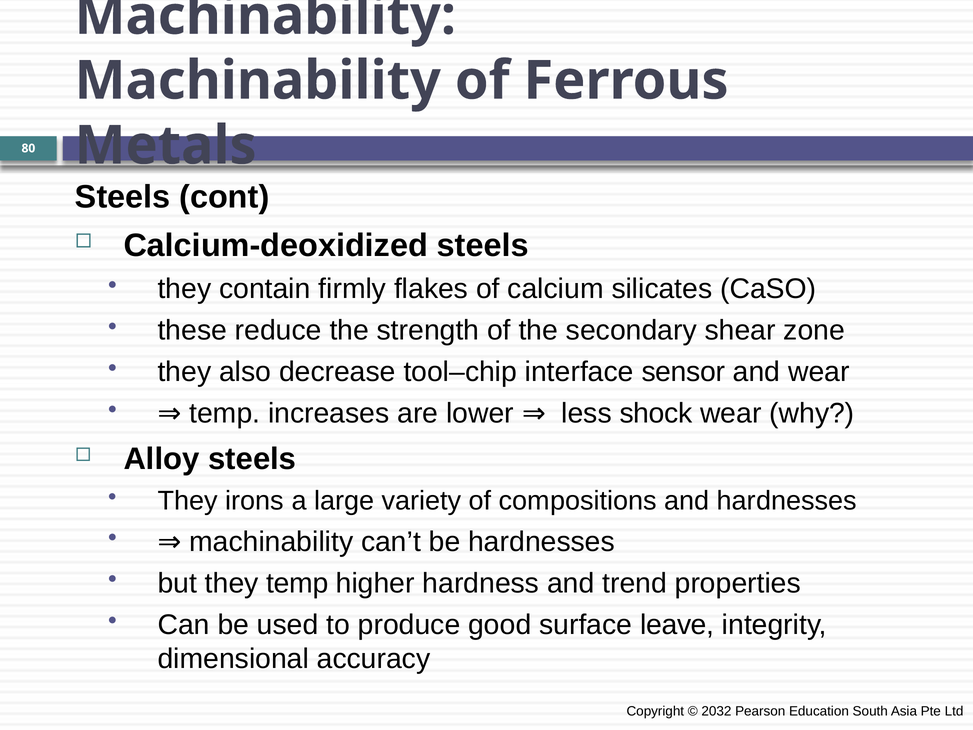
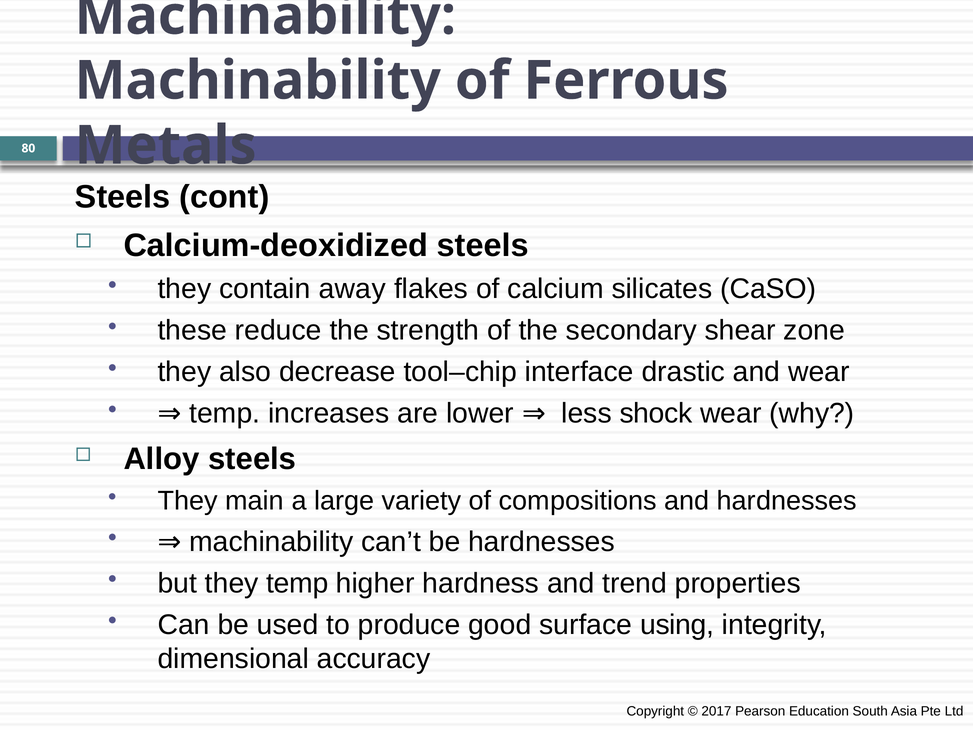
firmly: firmly -> away
sensor: sensor -> drastic
irons: irons -> main
leave: leave -> using
2032: 2032 -> 2017
